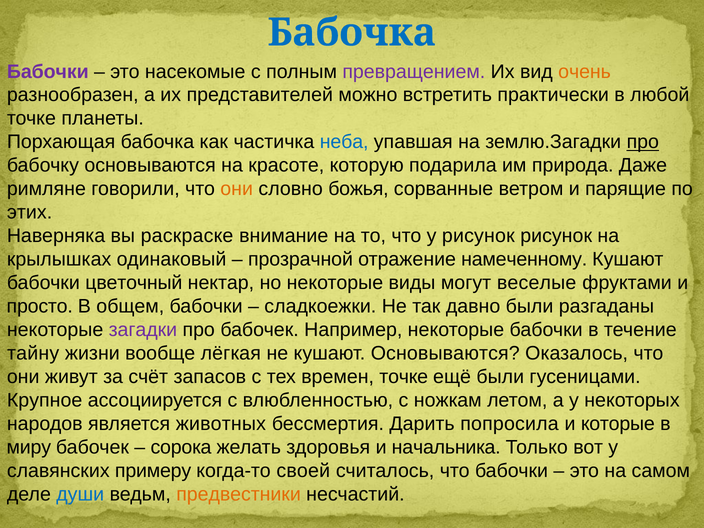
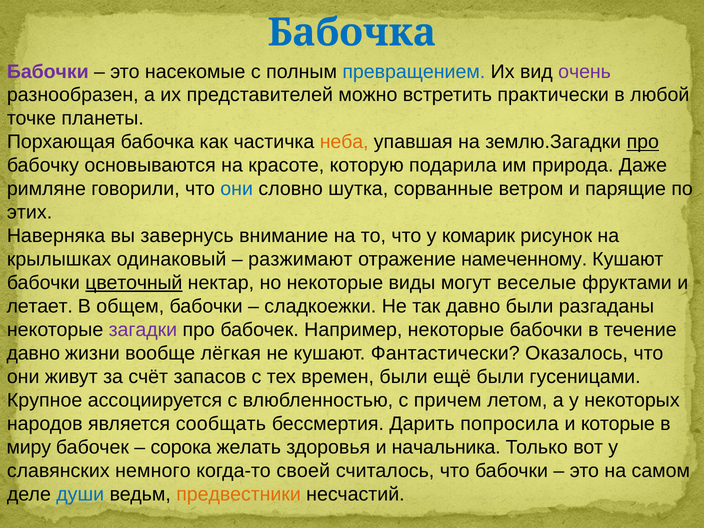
превращением colour: purple -> blue
очень colour: orange -> purple
неба colour: blue -> orange
они at (237, 189) colour: orange -> blue
божья: божья -> шутка
раскраске: раскраске -> завернусь
у рисунок: рисунок -> комарик
прозрачной: прозрачной -> разжимают
цветочный underline: none -> present
просто: просто -> летает
тайну at (33, 353): тайну -> давно
кушают Основываются: Основываются -> Фантастически
времен точке: точке -> были
ножкам: ножкам -> причем
животных: животных -> сообщать
примеру: примеру -> немного
